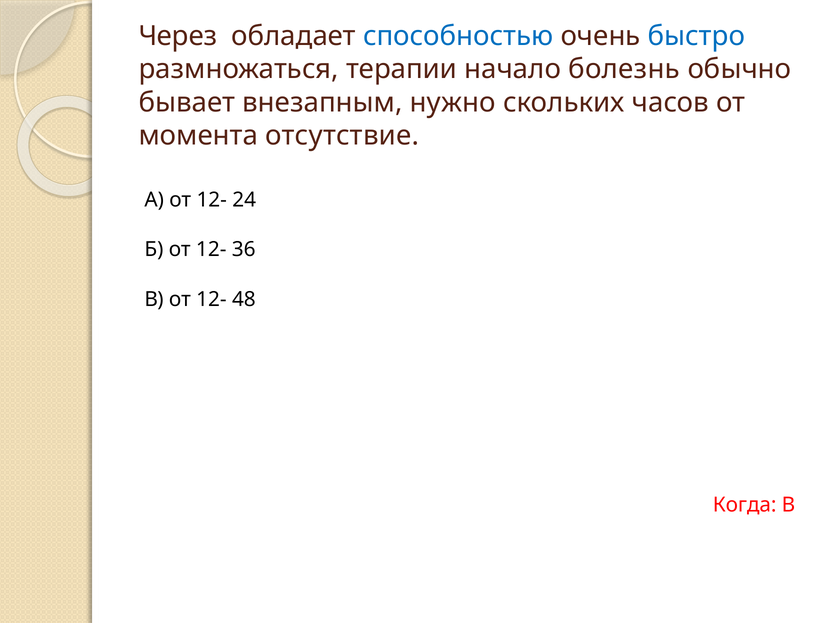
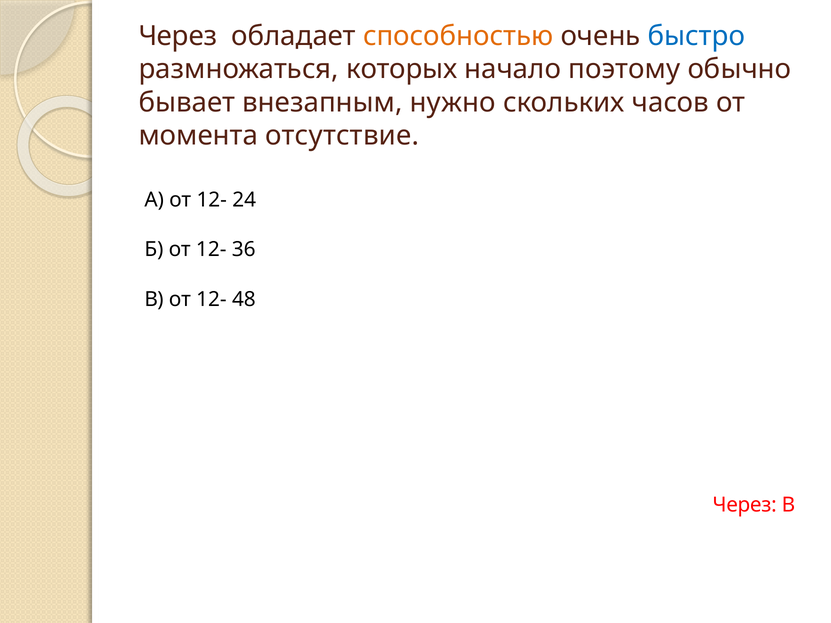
способностью colour: blue -> orange
терапии: терапии -> которых
болезнь: болезнь -> поэтому
Когда at (745, 505): Когда -> Через
